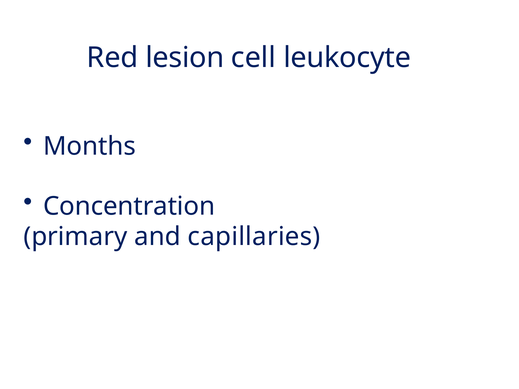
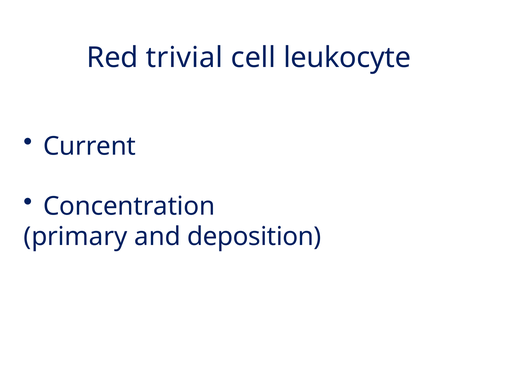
lesion: lesion -> trivial
Months: Months -> Current
capillaries: capillaries -> deposition
